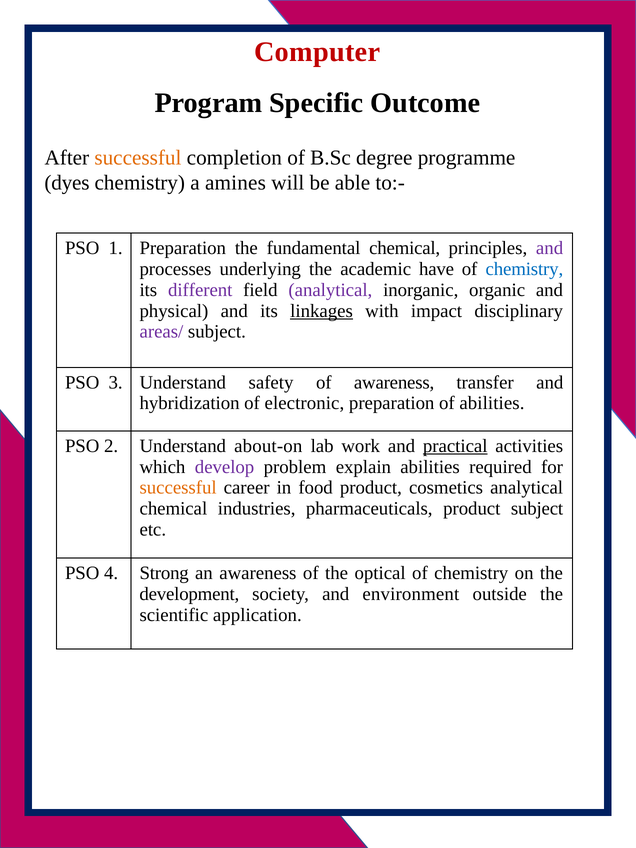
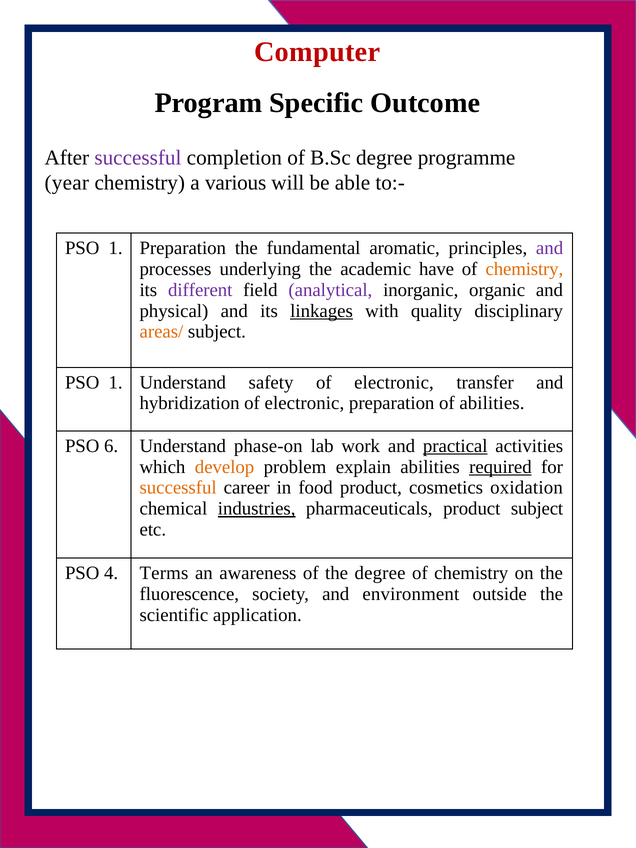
successful at (138, 158) colour: orange -> purple
dyes: dyes -> year
amines: amines -> various
fundamental chemical: chemical -> aromatic
chemistry at (524, 269) colour: blue -> orange
impact: impact -> quality
areas/ colour: purple -> orange
3 at (116, 382): 3 -> 1
safety of awareness: awareness -> electronic
2: 2 -> 6
about-on: about-on -> phase-on
develop colour: purple -> orange
required underline: none -> present
cosmetics analytical: analytical -> oxidation
industries underline: none -> present
Strong: Strong -> Terms
the optical: optical -> degree
development: development -> fluorescence
